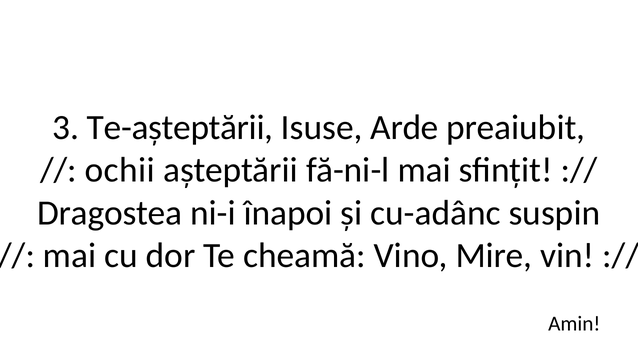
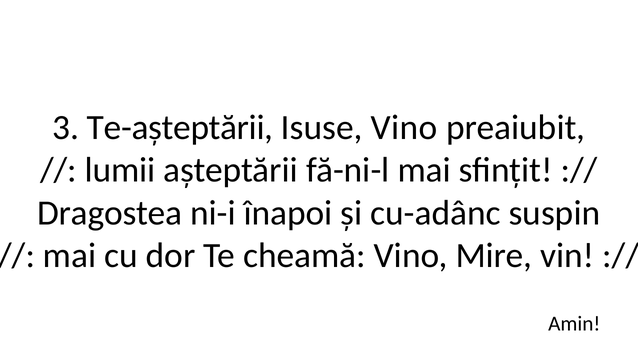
Isuse Arde: Arde -> Vino
ochii: ochii -> lumii
